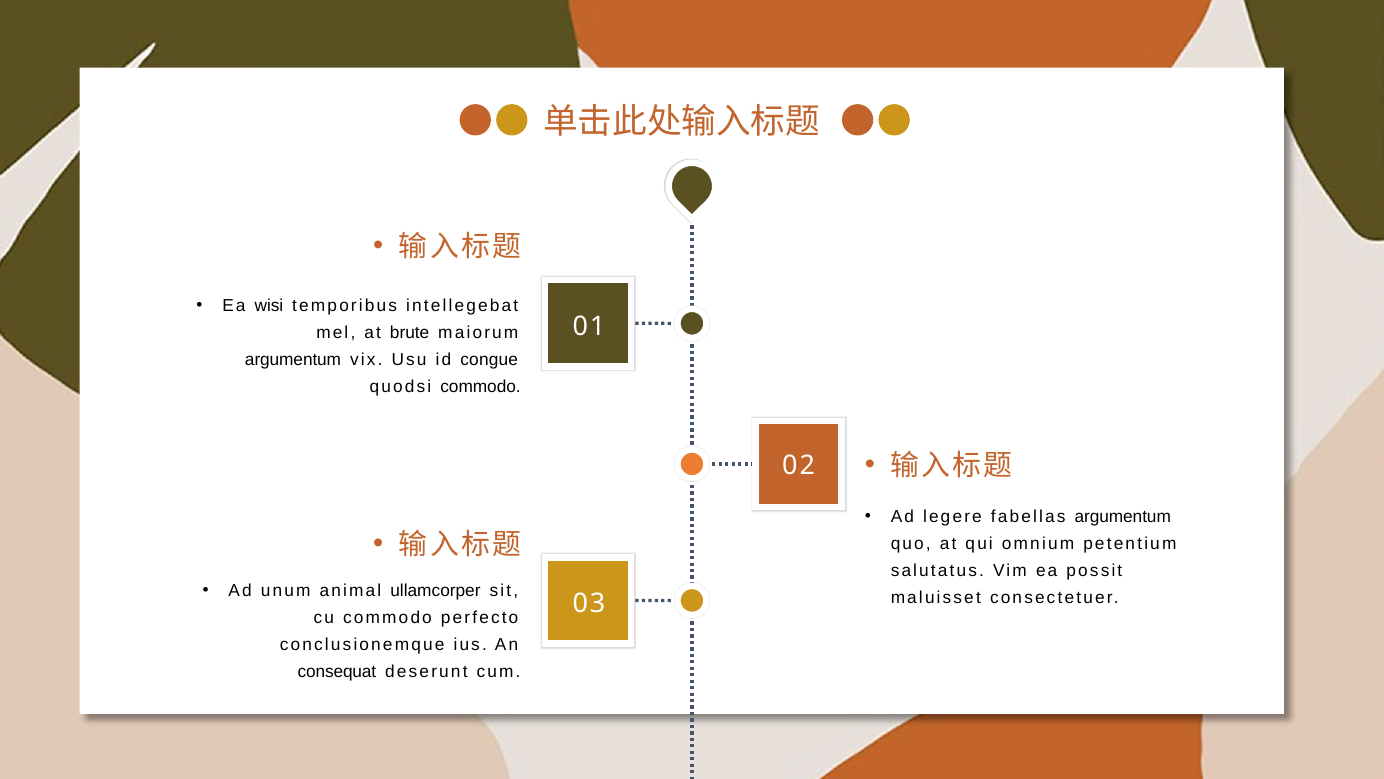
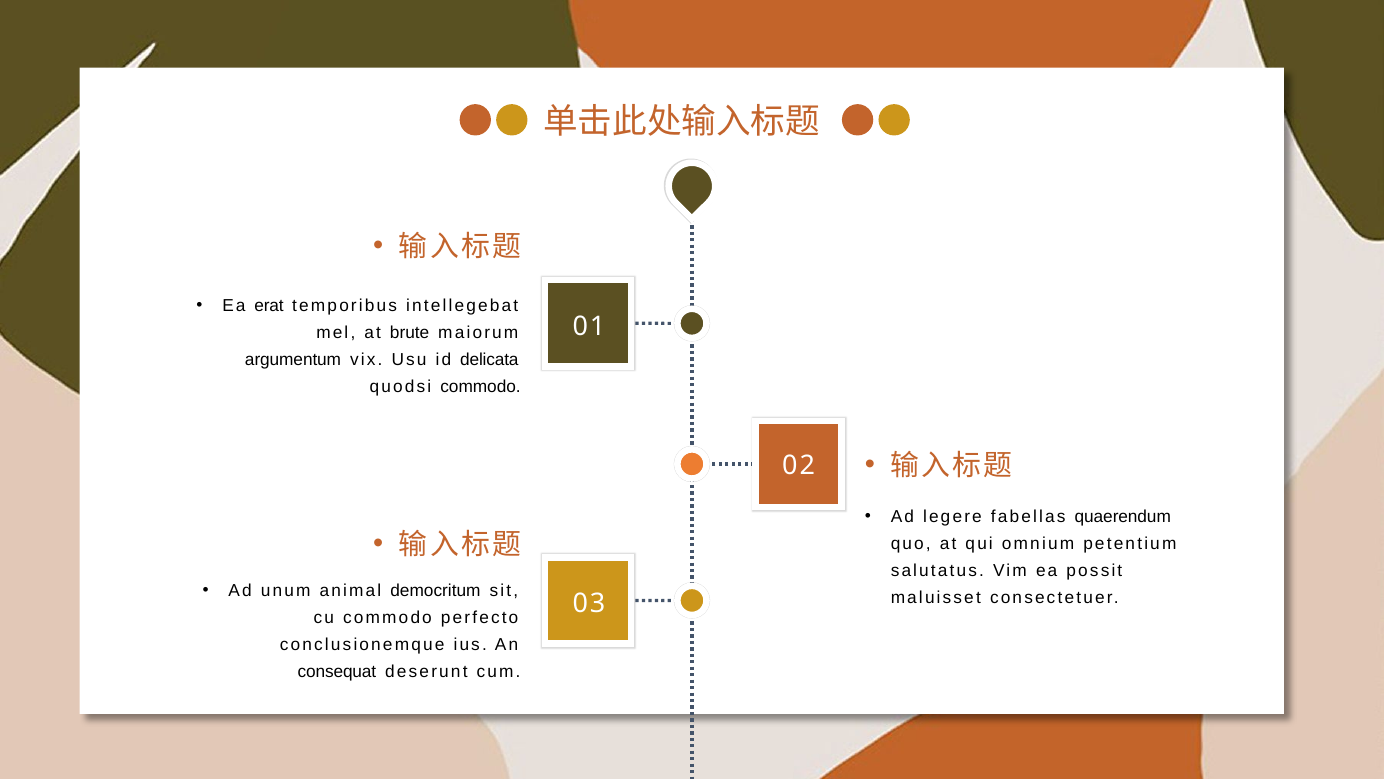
wisi: wisi -> erat
congue: congue -> delicata
fabellas argumentum: argumentum -> quaerendum
ullamcorper: ullamcorper -> democritum
